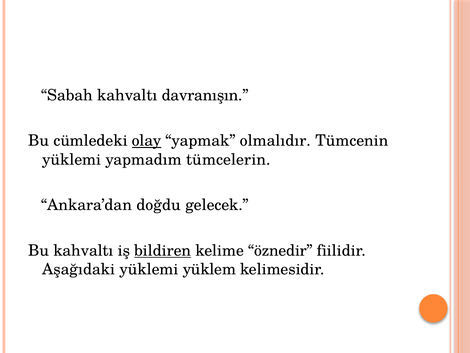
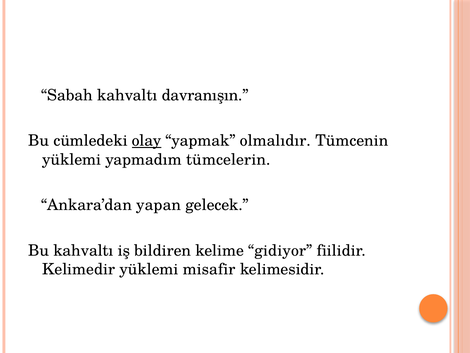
doğdu: doğdu -> yapan
bildiren underline: present -> none
öznedir: öznedir -> gidiyor
Aşağıdaki: Aşağıdaki -> Kelimedir
yüklem: yüklem -> misafir
